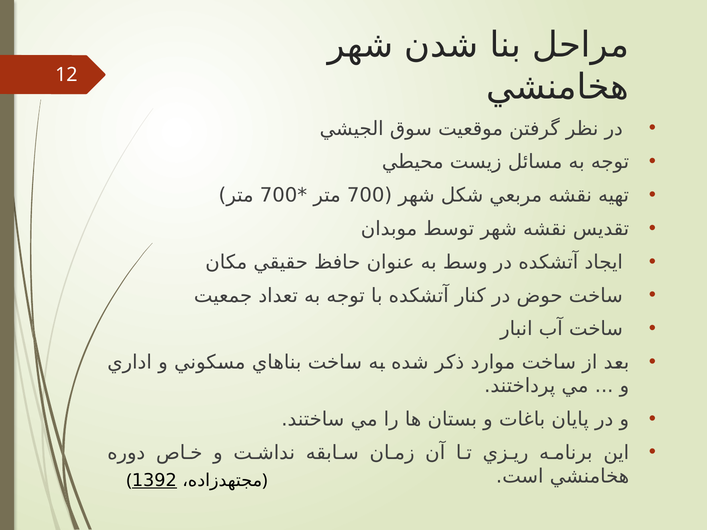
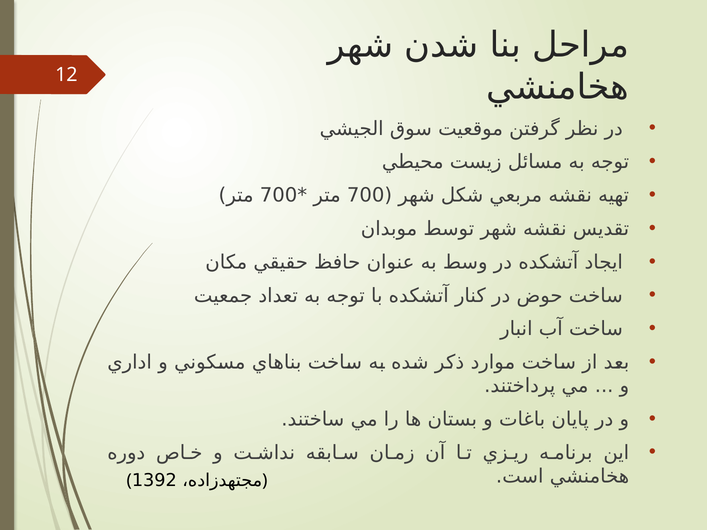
1392 underline: present -> none
